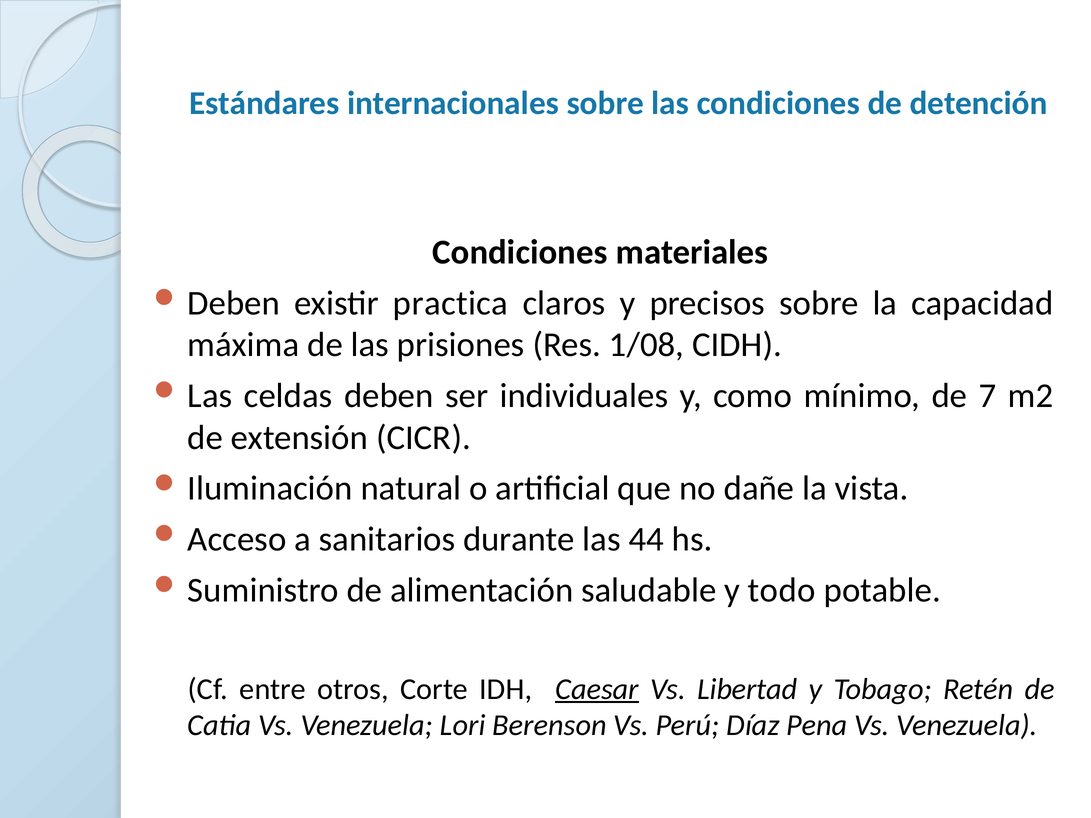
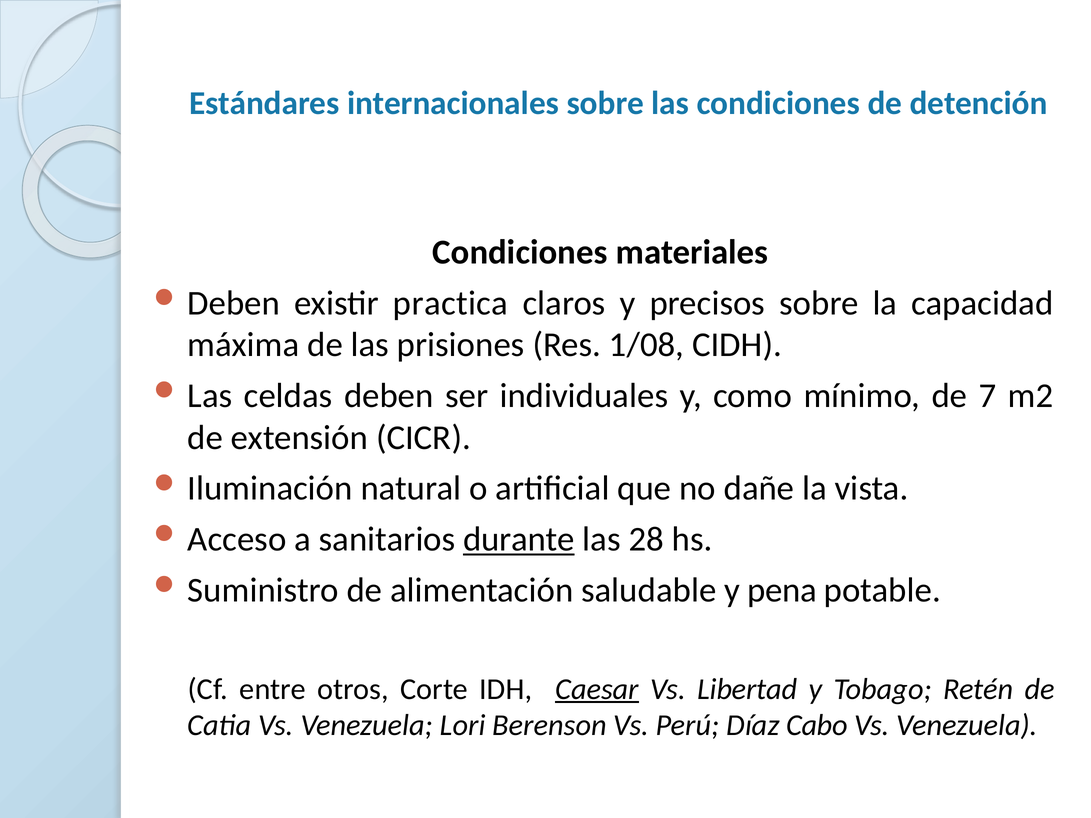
durante underline: none -> present
44: 44 -> 28
todo: todo -> pena
Pena: Pena -> Cabo
